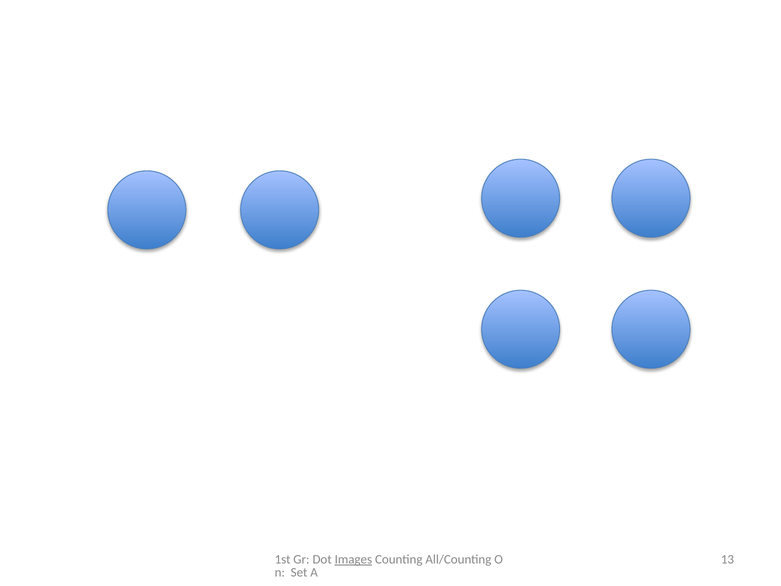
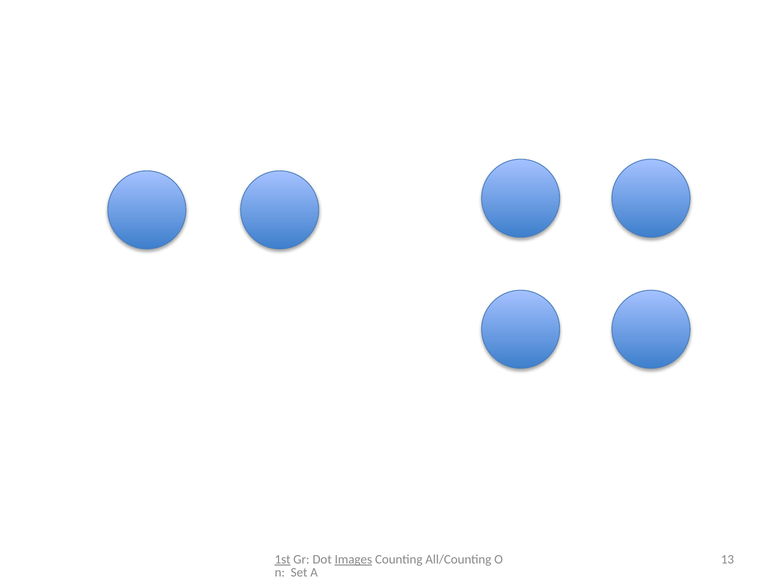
1st underline: none -> present
